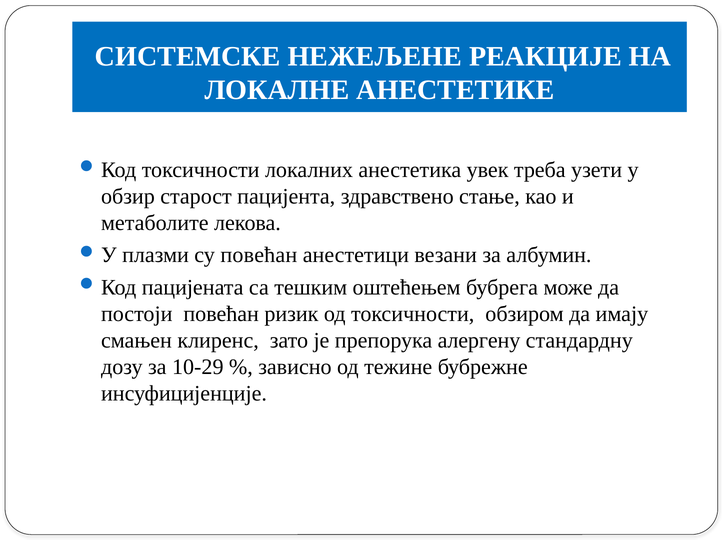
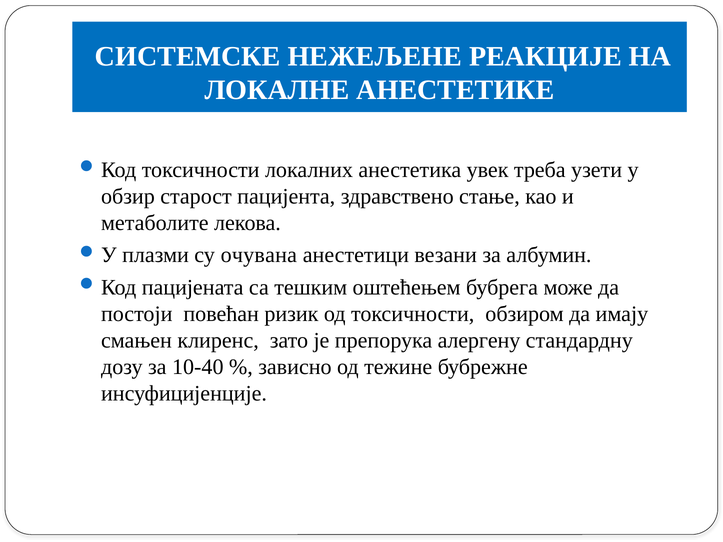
су повећан: повећан -> очувана
10-29: 10-29 -> 10-40
